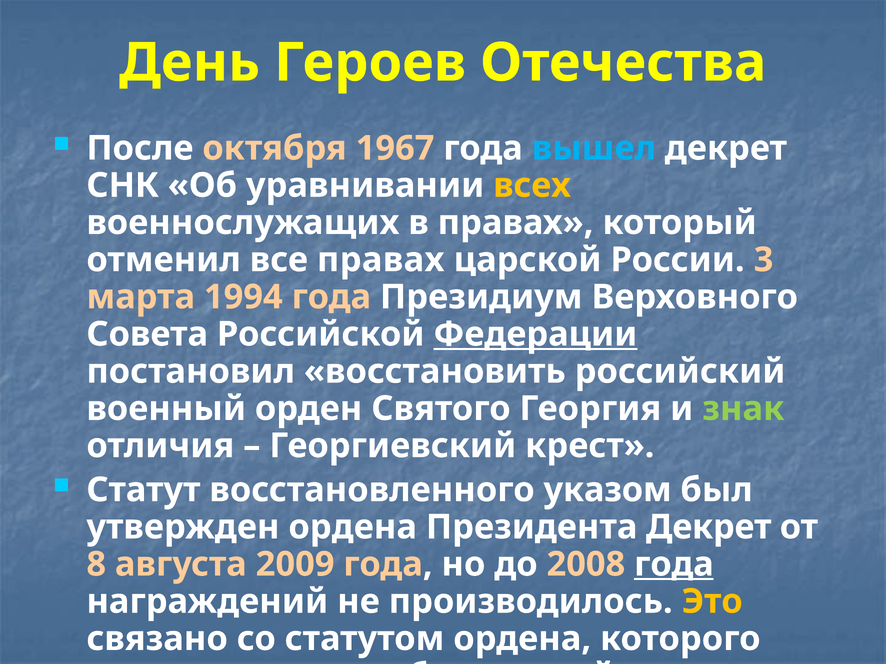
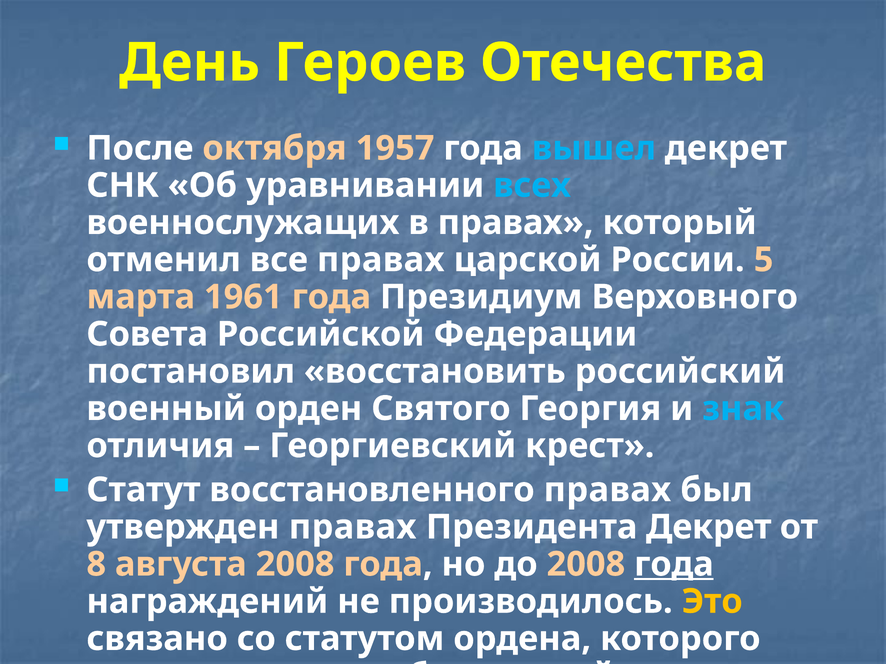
1967: 1967 -> 1957
всех colour: yellow -> light blue
3: 3 -> 5
1994: 1994 -> 1961
Федерации underline: present -> none
знак colour: light green -> light blue
восстановленного указом: указом -> правах
утвержден ордена: ордена -> правах
августа 2009: 2009 -> 2008
